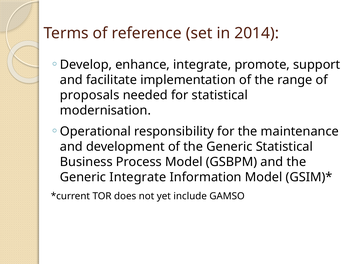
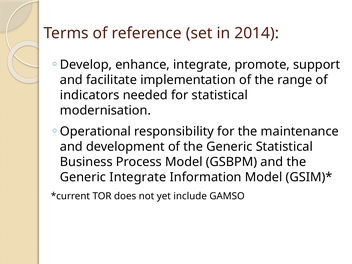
proposals: proposals -> indicators
